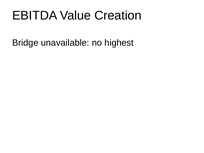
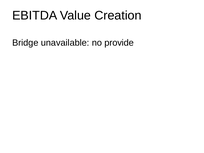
highest: highest -> provide
